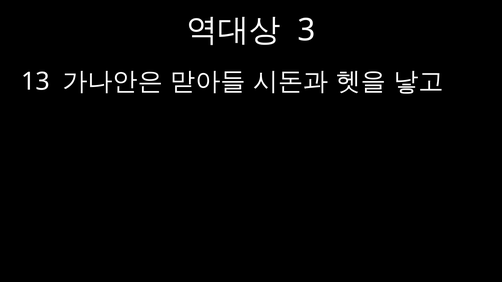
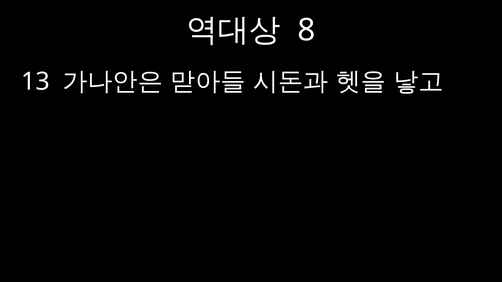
3: 3 -> 8
